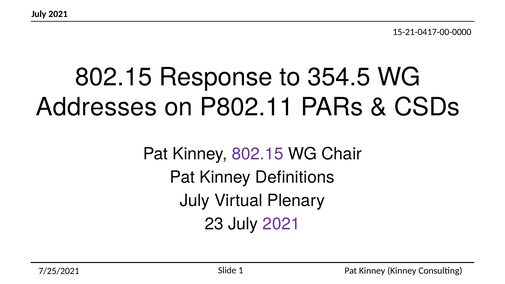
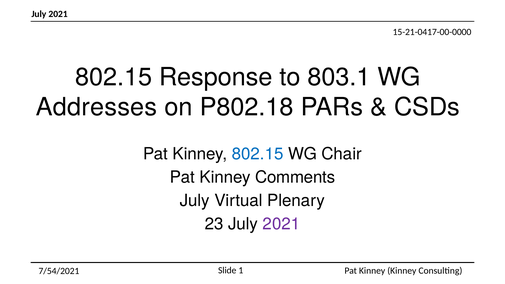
354.5: 354.5 -> 803.1
P802.11: P802.11 -> P802.18
802.15 at (258, 154) colour: purple -> blue
Definitions: Definitions -> Comments
7/25/2021: 7/25/2021 -> 7/54/2021
